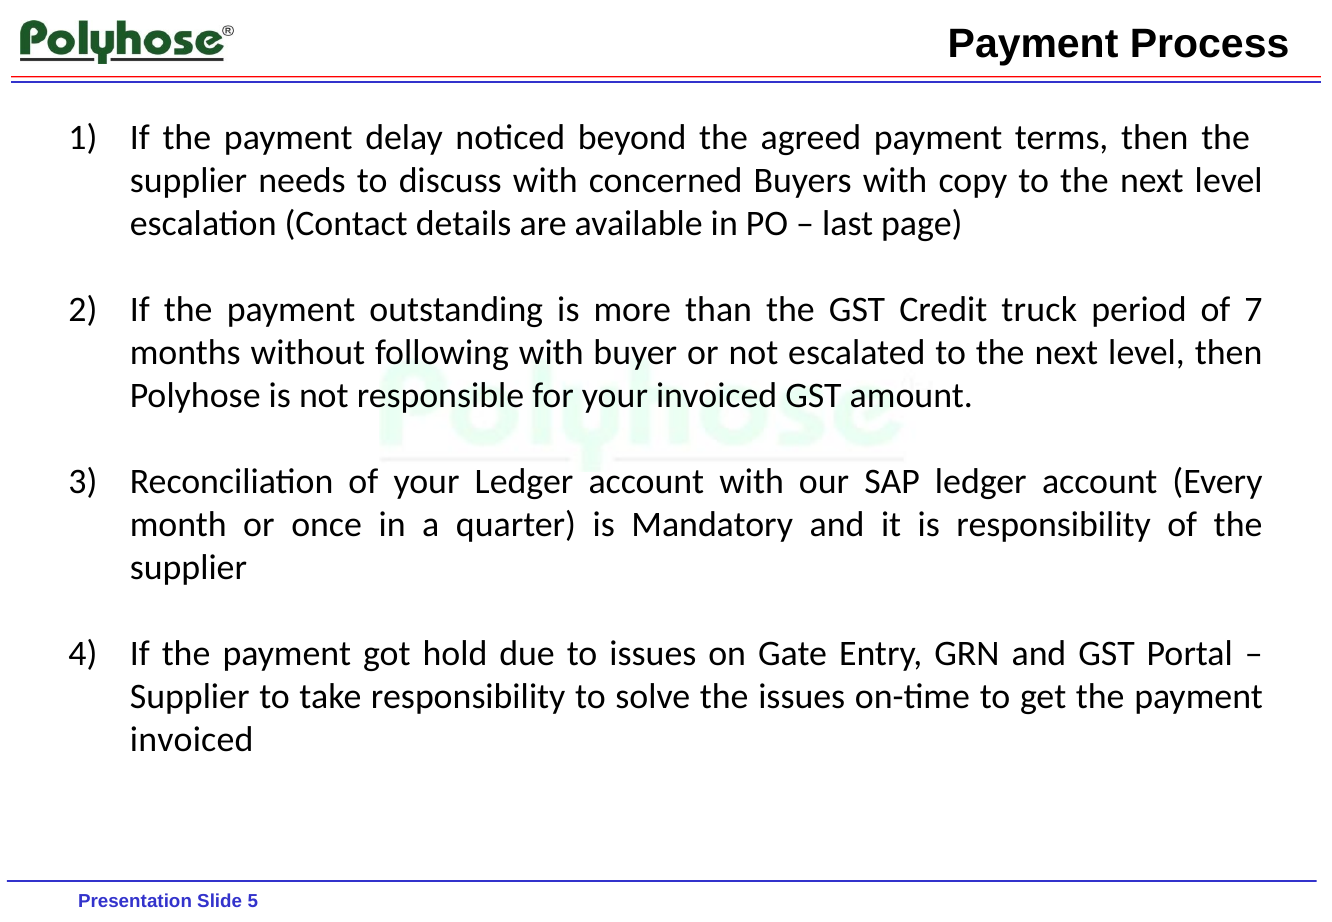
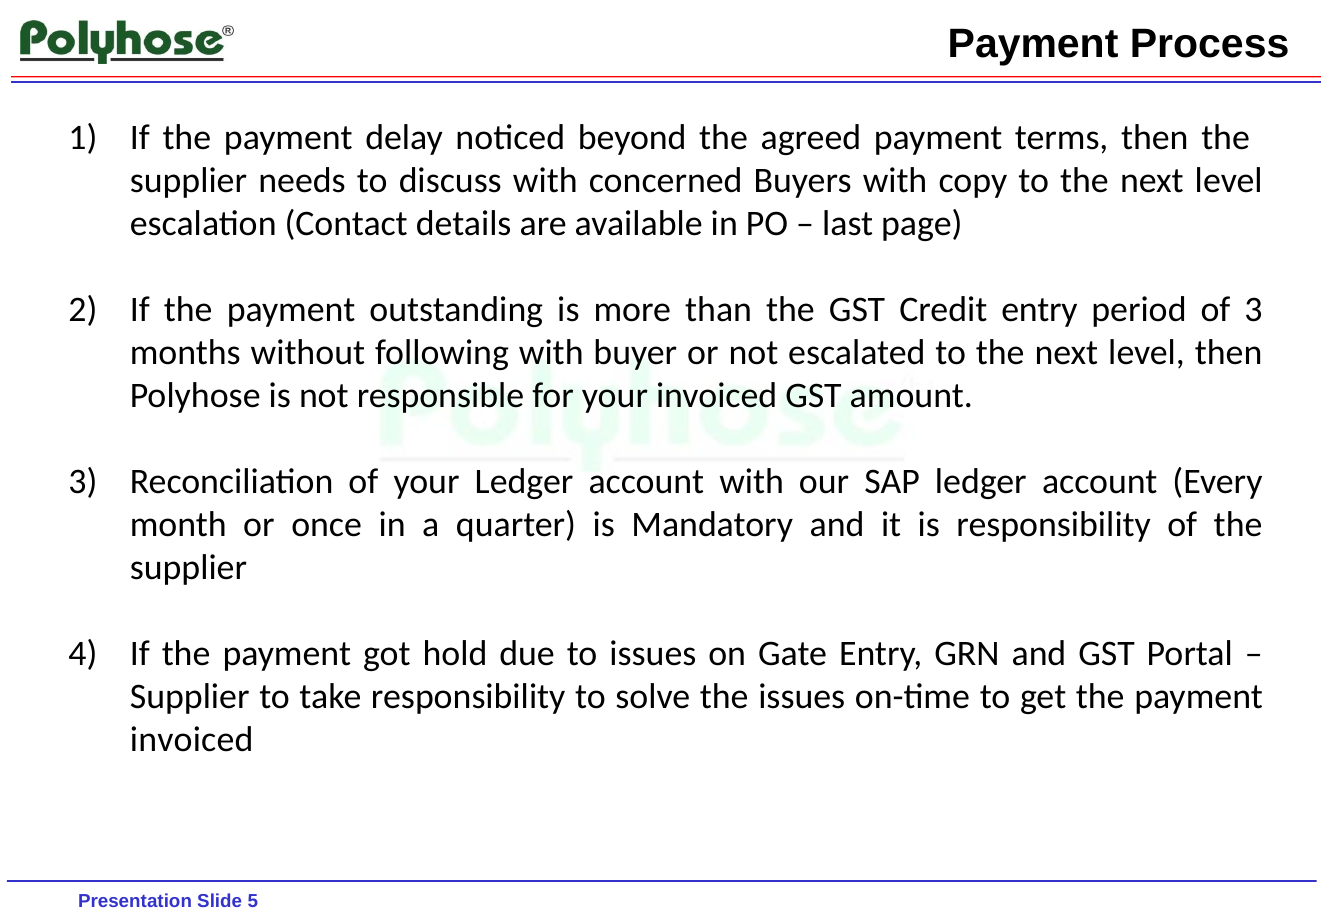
Credit truck: truck -> entry
of 7: 7 -> 3
